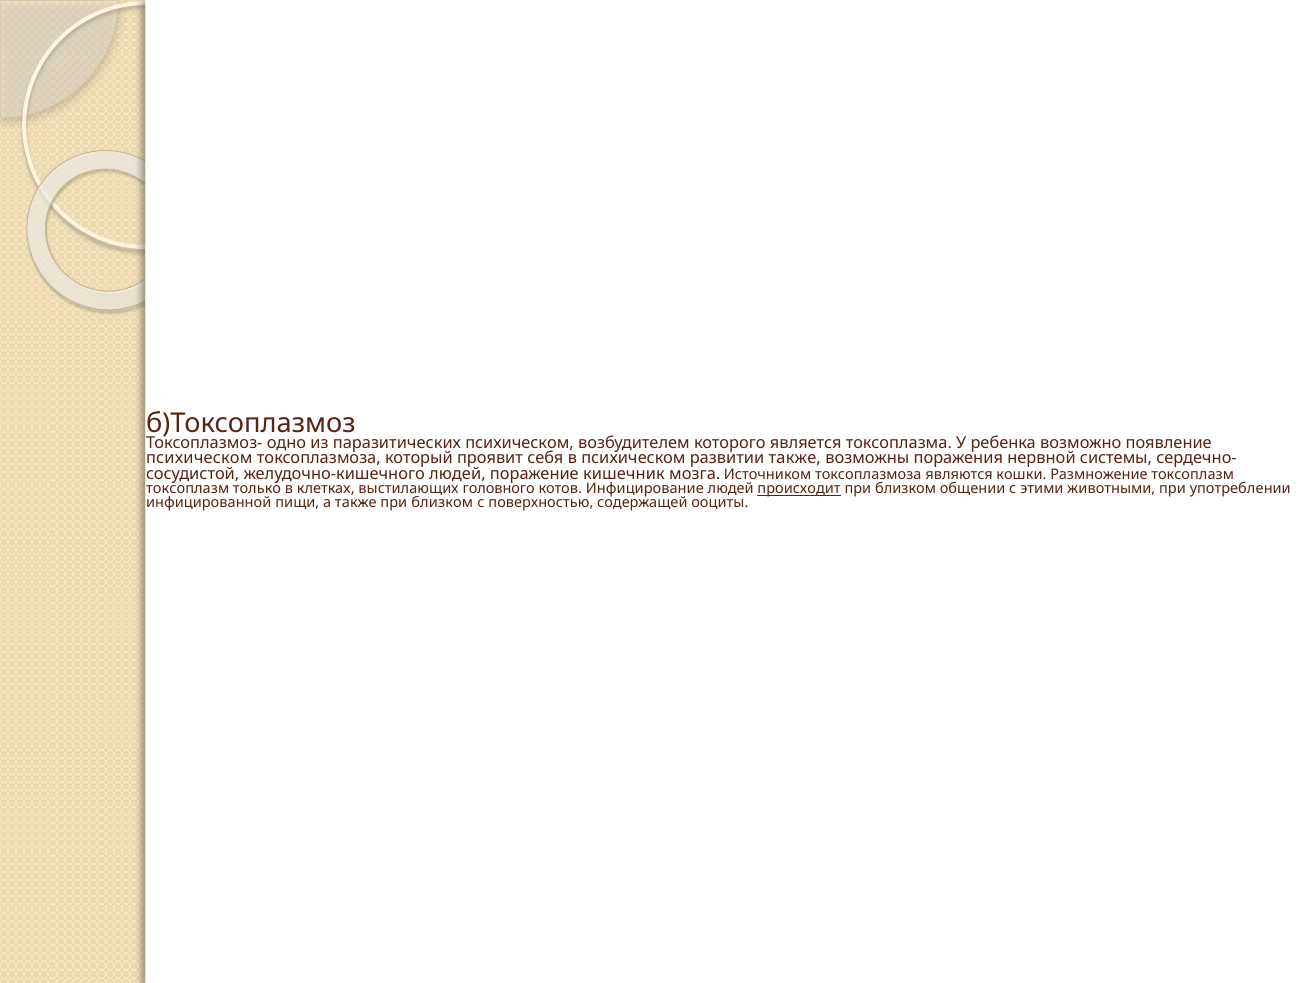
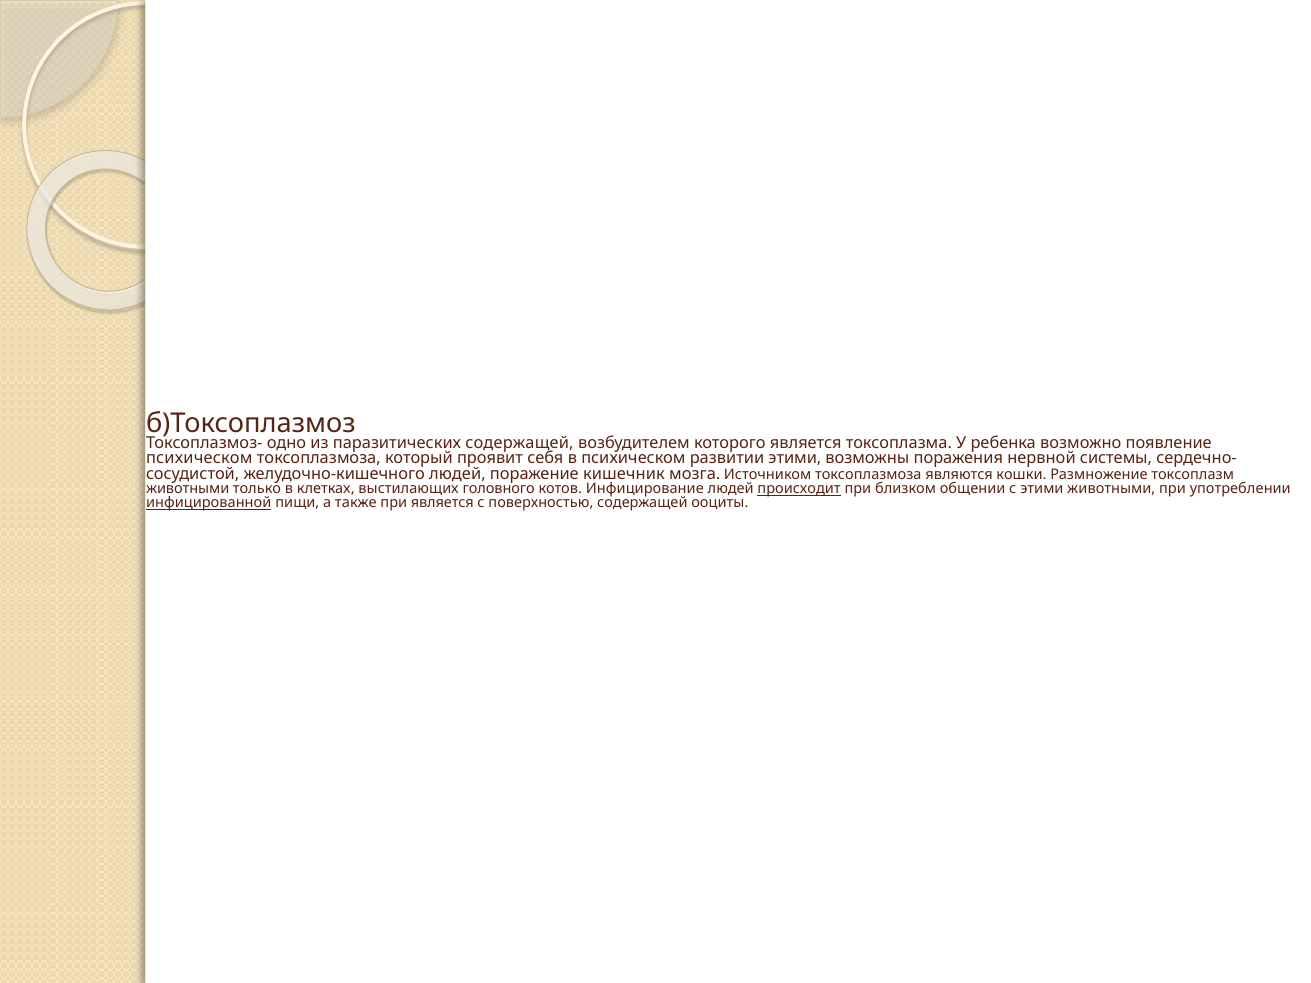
паразитических психическом: психическом -> содержащей
развитии также: также -> этими
токсоплазм at (188, 489): токсоплазм -> животными
инфицированной underline: none -> present
также при близком: близком -> является
